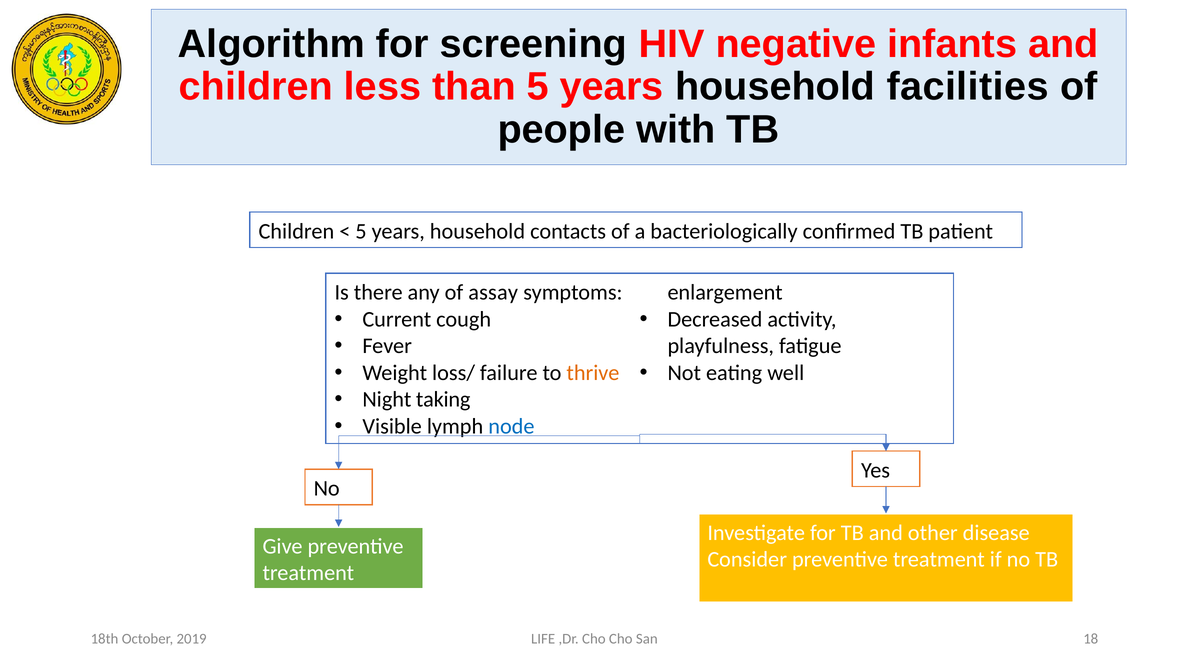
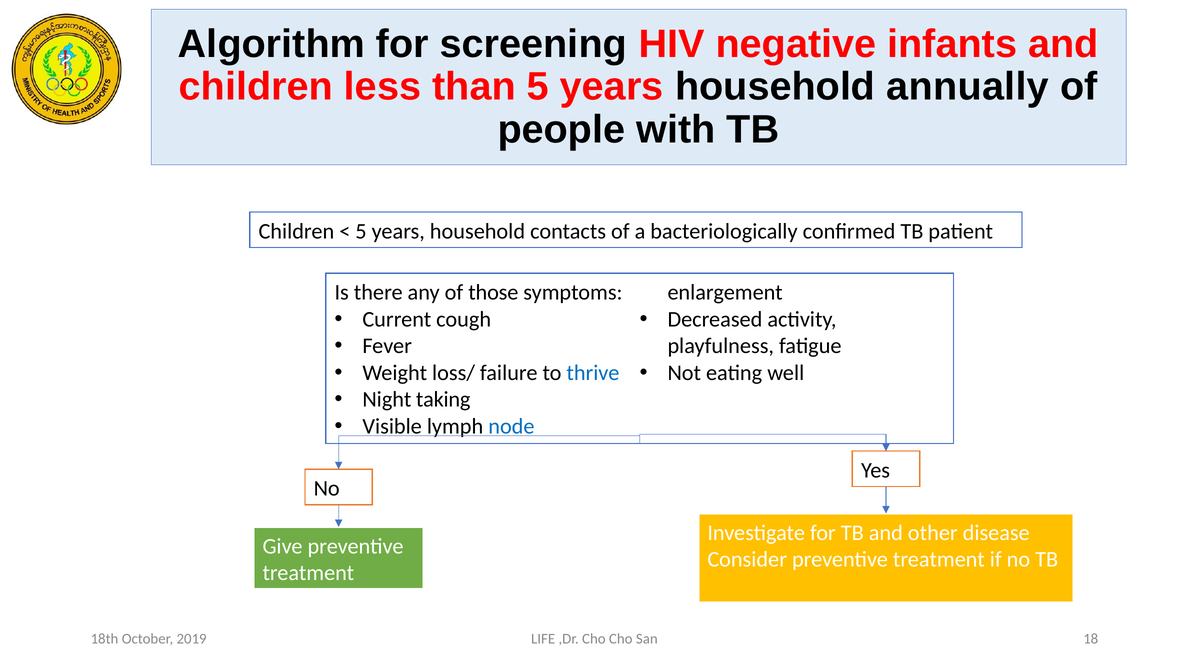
facilities: facilities -> annually
assay: assay -> those
thrive colour: orange -> blue
